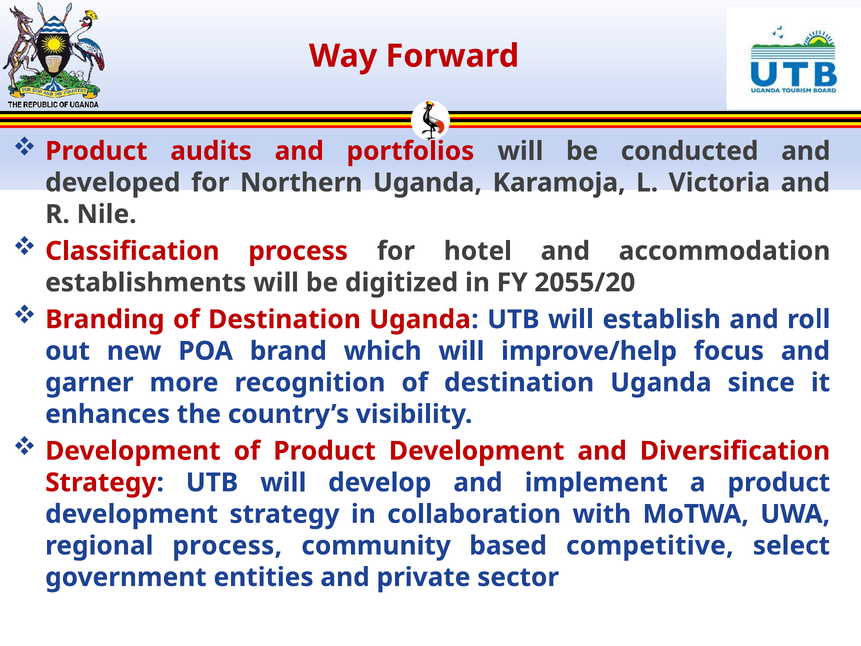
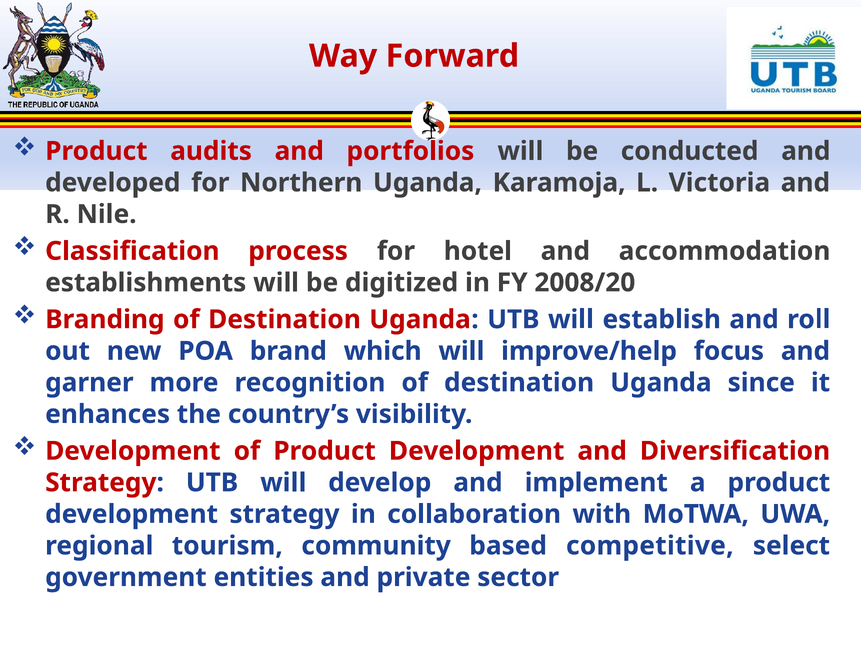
2055/20: 2055/20 -> 2008/20
regional process: process -> tourism
